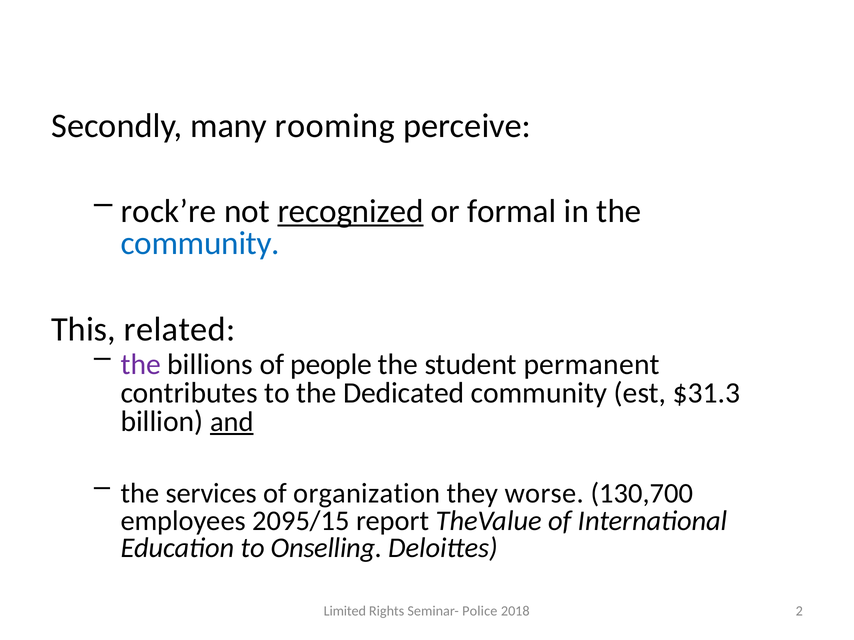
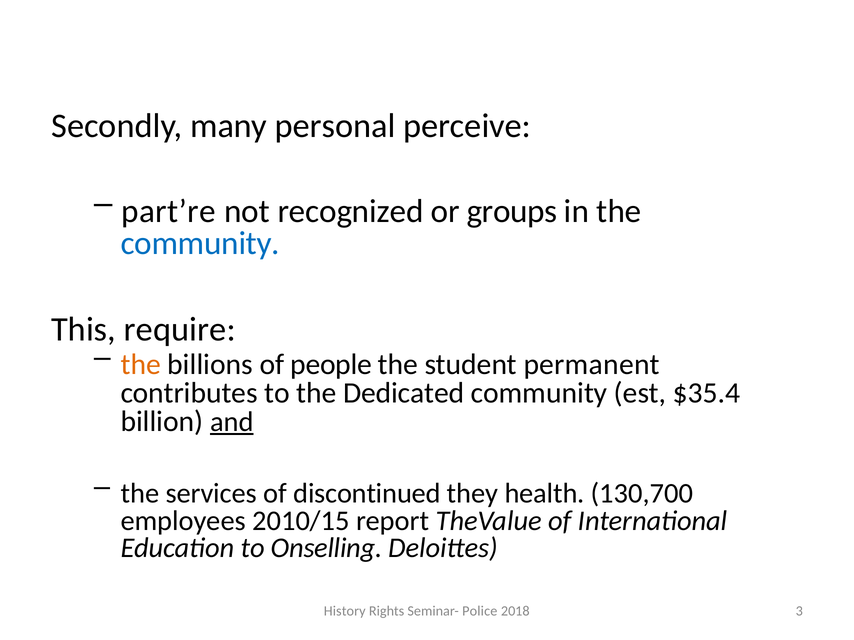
rooming: rooming -> personal
rock’re: rock’re -> part’re
recognized underline: present -> none
formal: formal -> groups
related: related -> require
the at (141, 365) colour: purple -> orange
$31.3: $31.3 -> $35.4
organization: organization -> discontinued
worse: worse -> health
2095/15: 2095/15 -> 2010/15
Limited: Limited -> History
2: 2 -> 3
